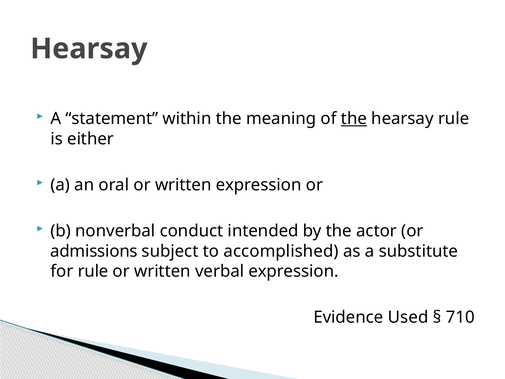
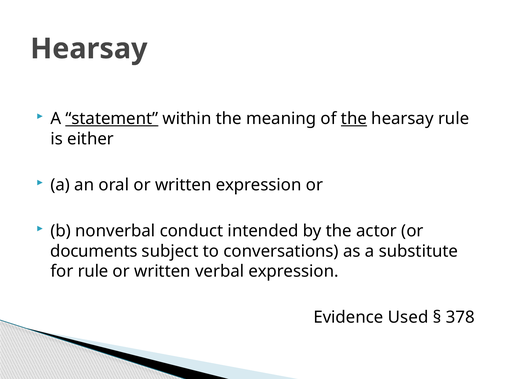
statement underline: none -> present
admissions: admissions -> documents
accomplished: accomplished -> conversations
710: 710 -> 378
